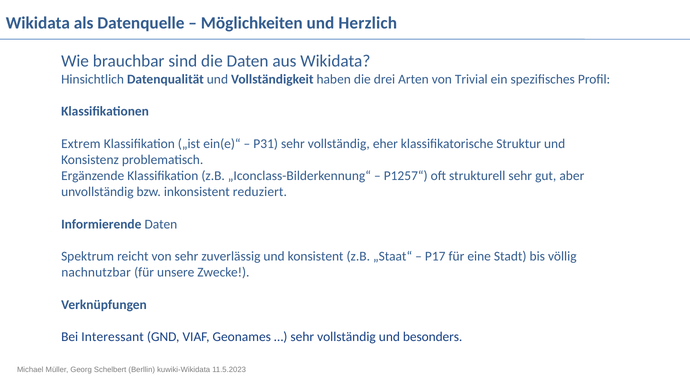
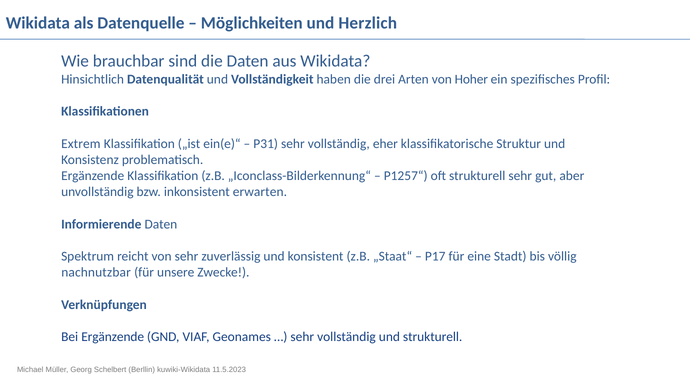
Trivial: Trivial -> Hoher
reduziert: reduziert -> erwarten
Bei Interessant: Interessant -> Ergänzende
und besonders: besonders -> strukturell
